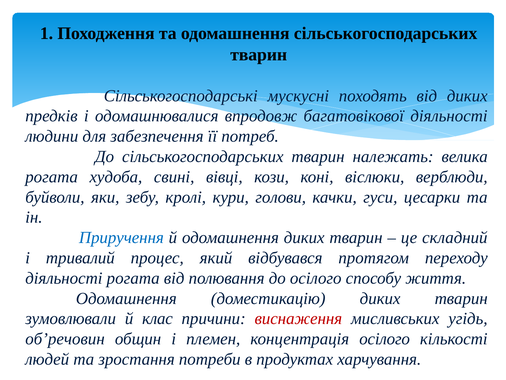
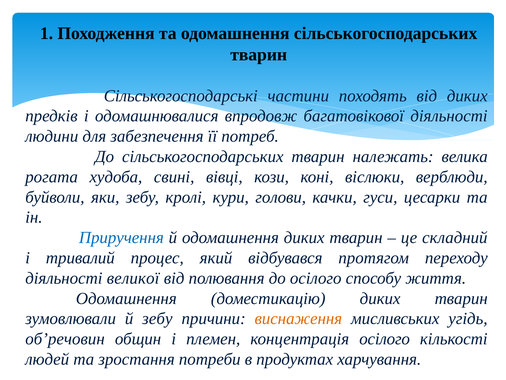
мускусні: мускусні -> частини
діяльності рогата: рогата -> великої
й клас: клас -> зебу
виснаження colour: red -> orange
